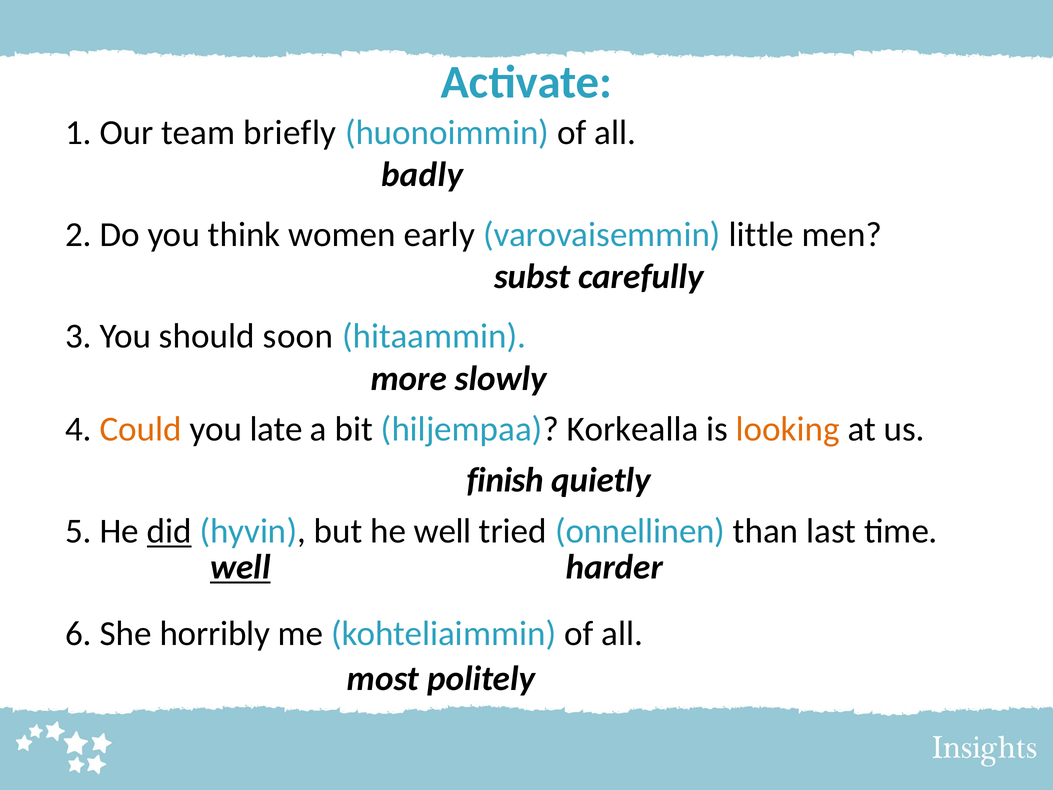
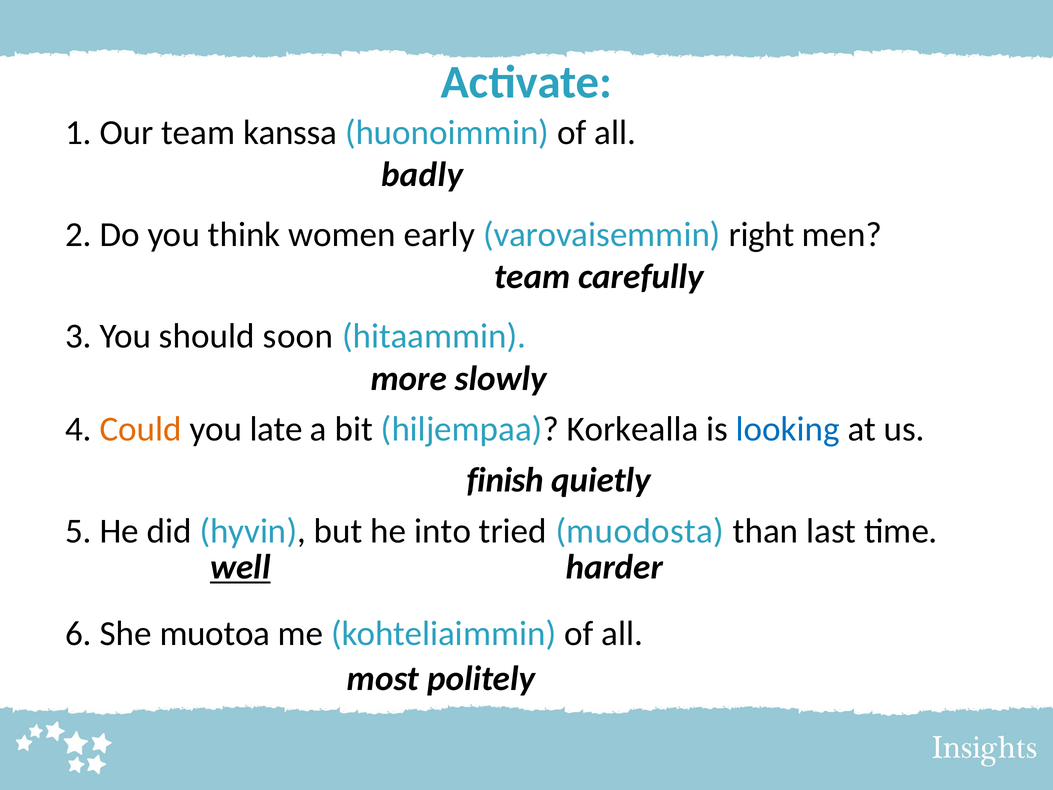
briefly: briefly -> kanssa
little: little -> right
subst at (532, 277): subst -> team
looking colour: orange -> blue
did underline: present -> none
he well: well -> into
onnellinen: onnellinen -> muodosta
horribly: horribly -> muotoa
